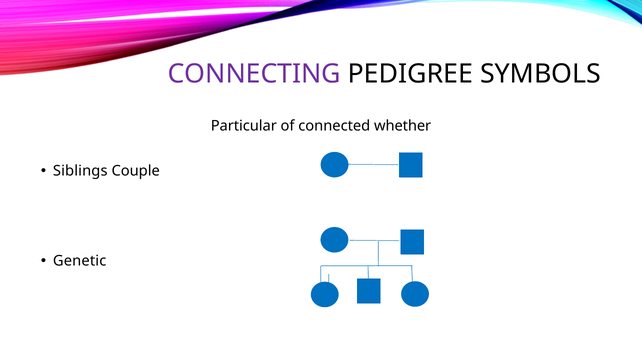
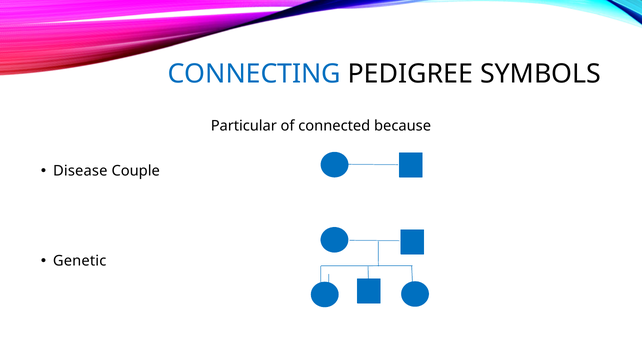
CONNECTING colour: purple -> blue
whether: whether -> because
Siblings: Siblings -> Disease
